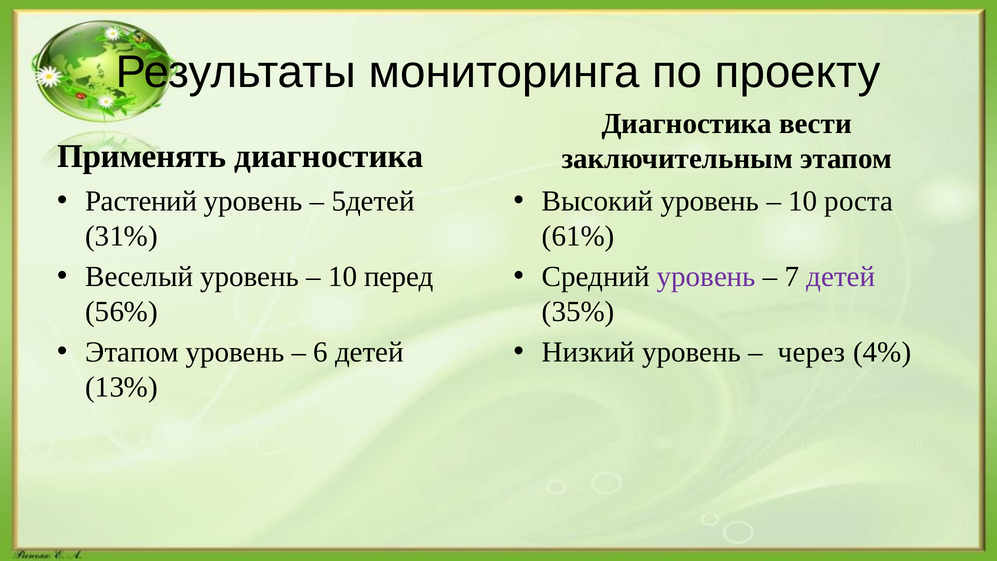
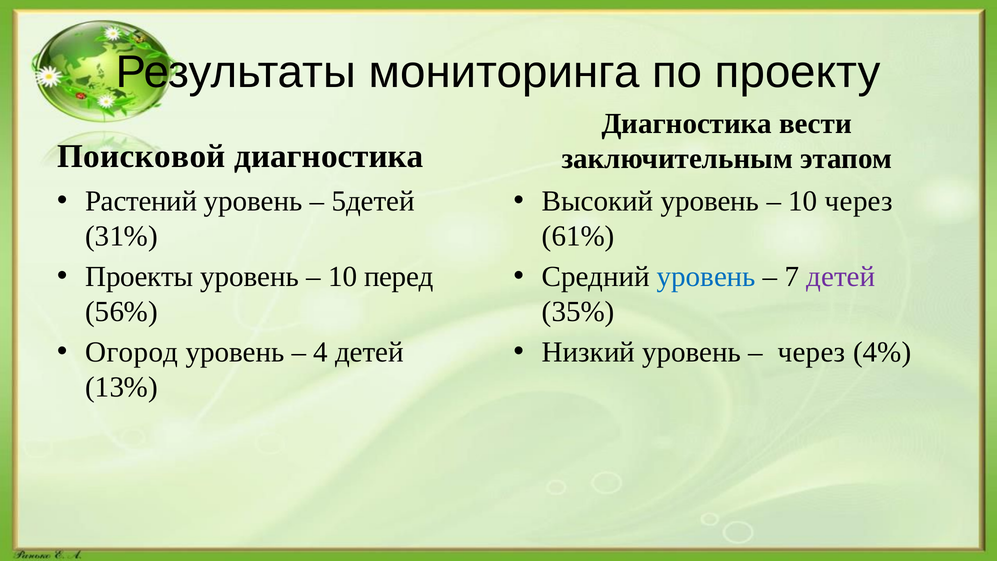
Применять: Применять -> Поисковой
10 роста: роста -> через
Веселый: Веселый -> Проекты
уровень at (706, 276) colour: purple -> blue
Этапом at (132, 352): Этапом -> Огород
6: 6 -> 4
